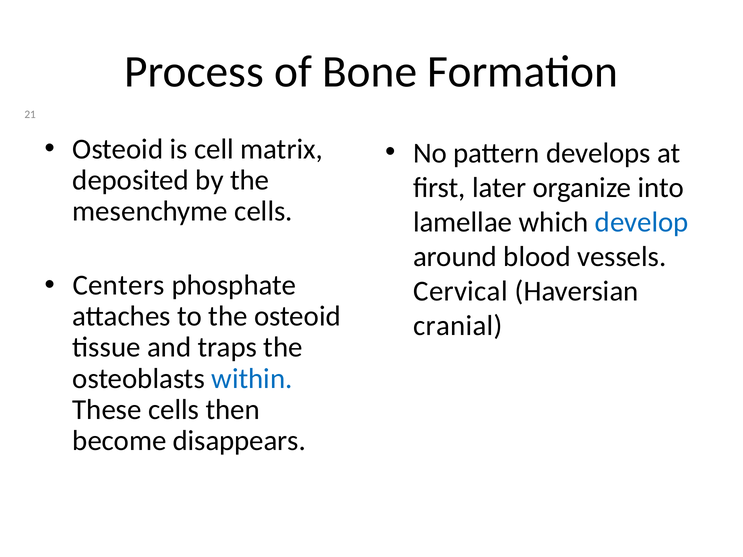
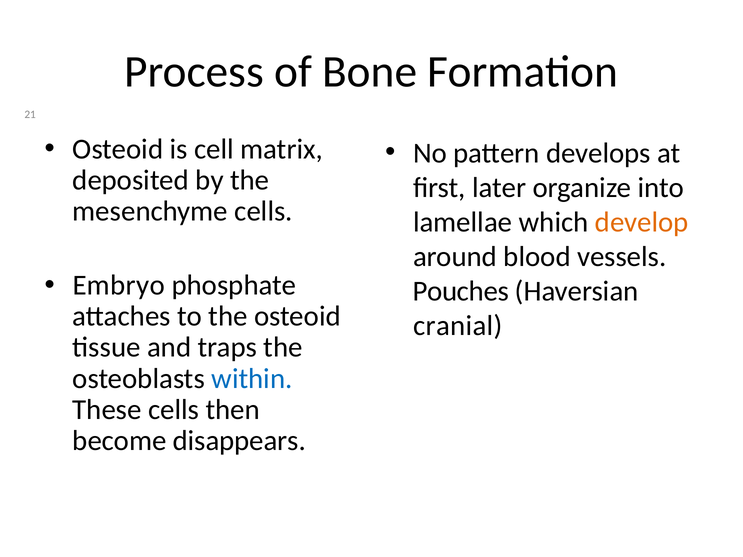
develop colour: blue -> orange
Centers: Centers -> Embryo
Cervical: Cervical -> Pouches
